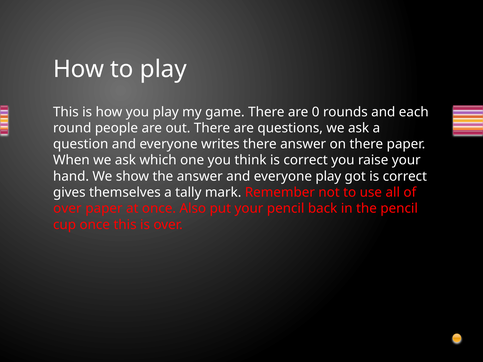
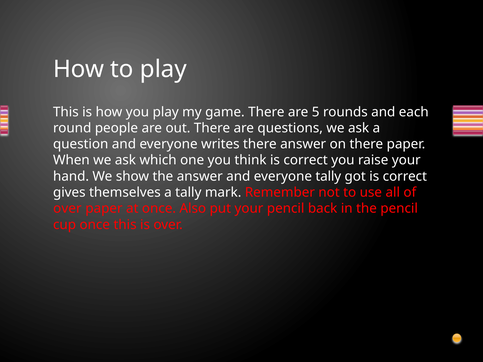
0: 0 -> 5
everyone play: play -> tally
